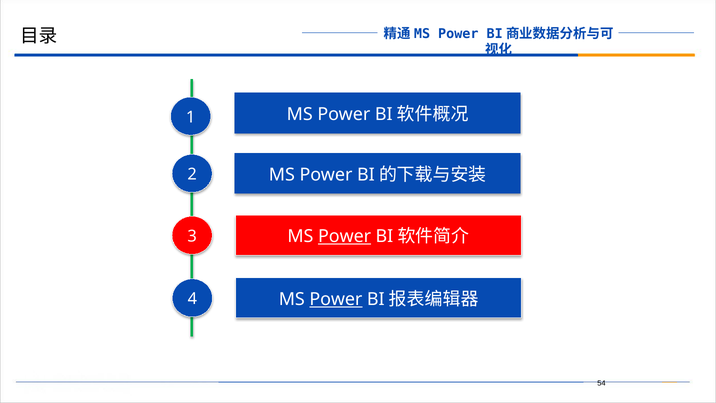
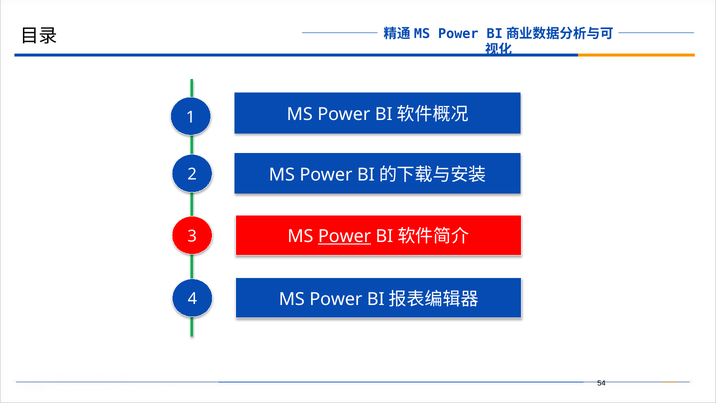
Power at (336, 299) underline: present -> none
